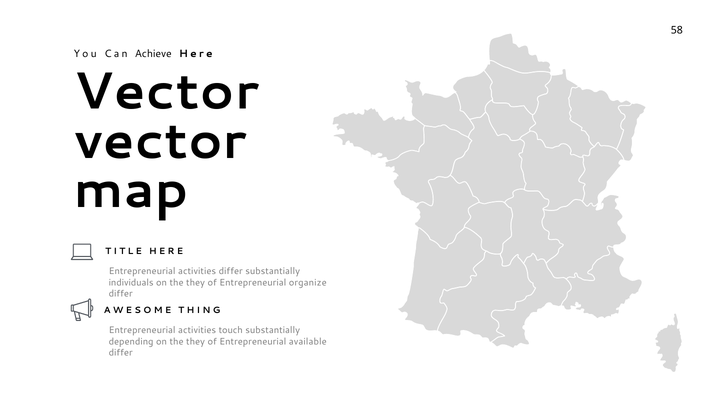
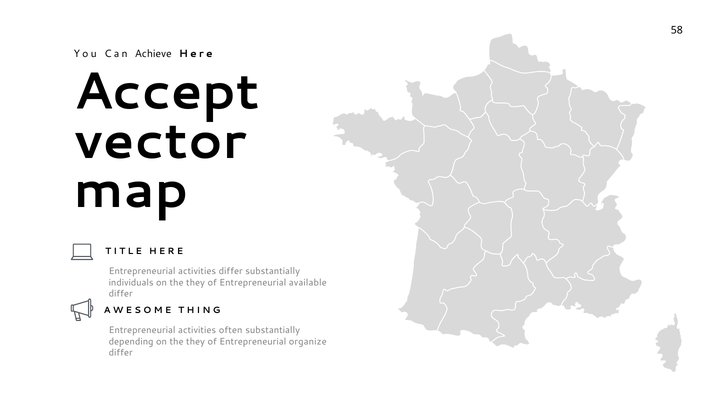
Vector at (166, 92): Vector -> Accept
organize: organize -> available
touch: touch -> often
available: available -> organize
